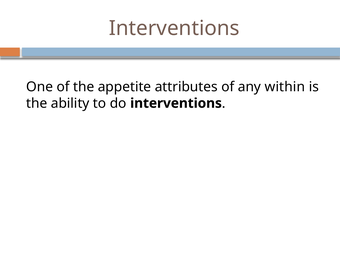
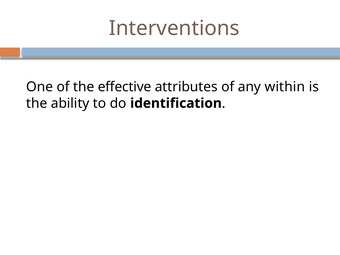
appetite: appetite -> effective
do interventions: interventions -> identification
